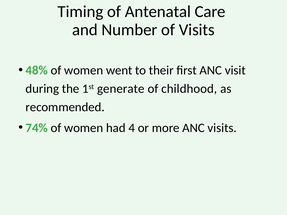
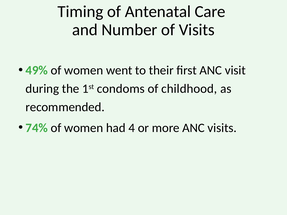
48%: 48% -> 49%
generate: generate -> condoms
